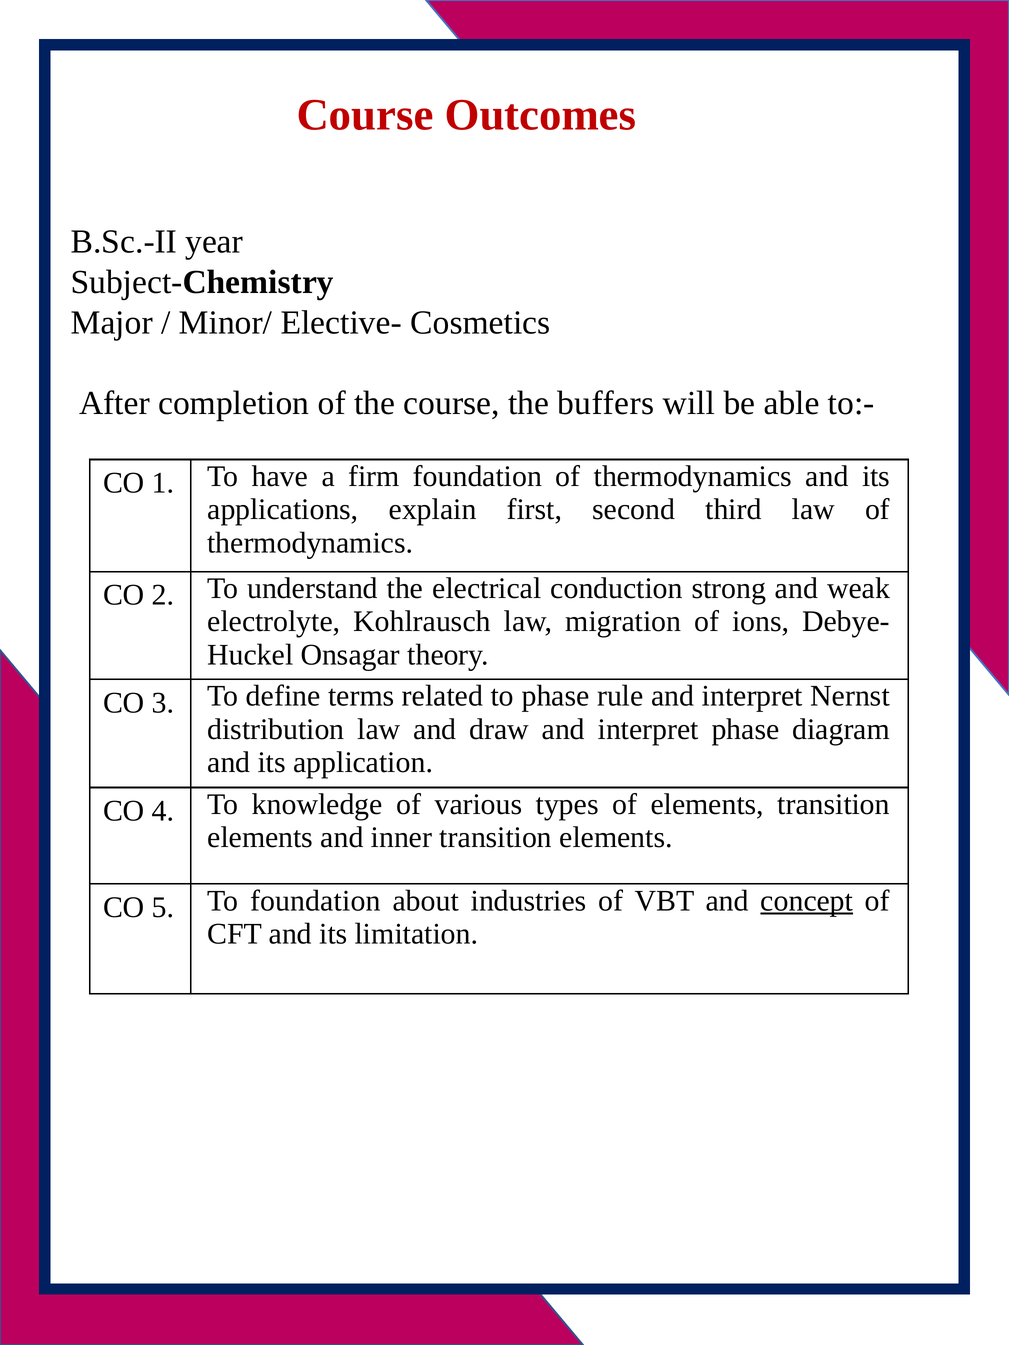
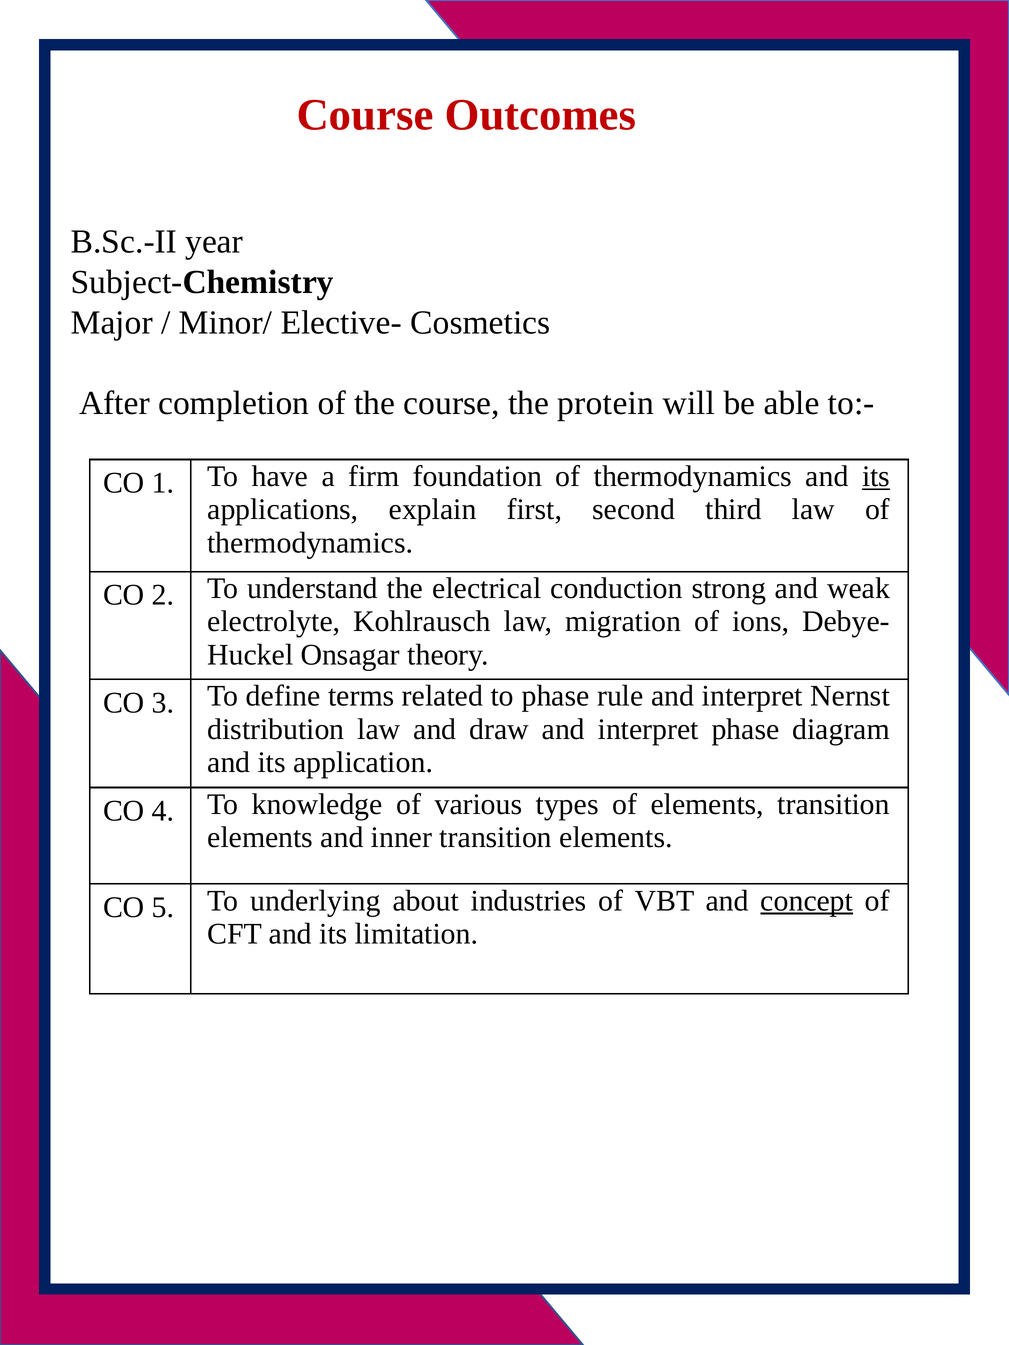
buffers: buffers -> protein
its at (876, 476) underline: none -> present
To foundation: foundation -> underlying
